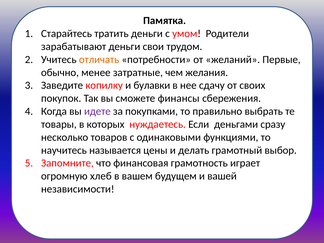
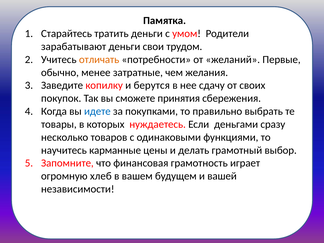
булавки: булавки -> берутся
финансы: финансы -> принятия
идете colour: purple -> blue
называется: называется -> карманные
